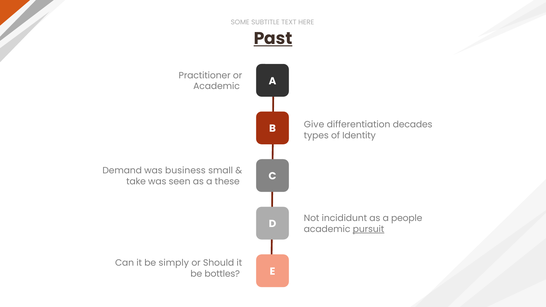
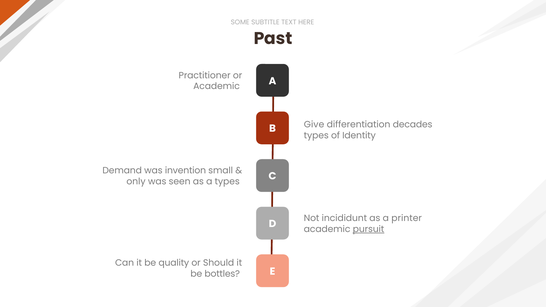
Past underline: present -> none
business: business -> invention
take: take -> only
a these: these -> types
people: people -> printer
simply: simply -> quality
